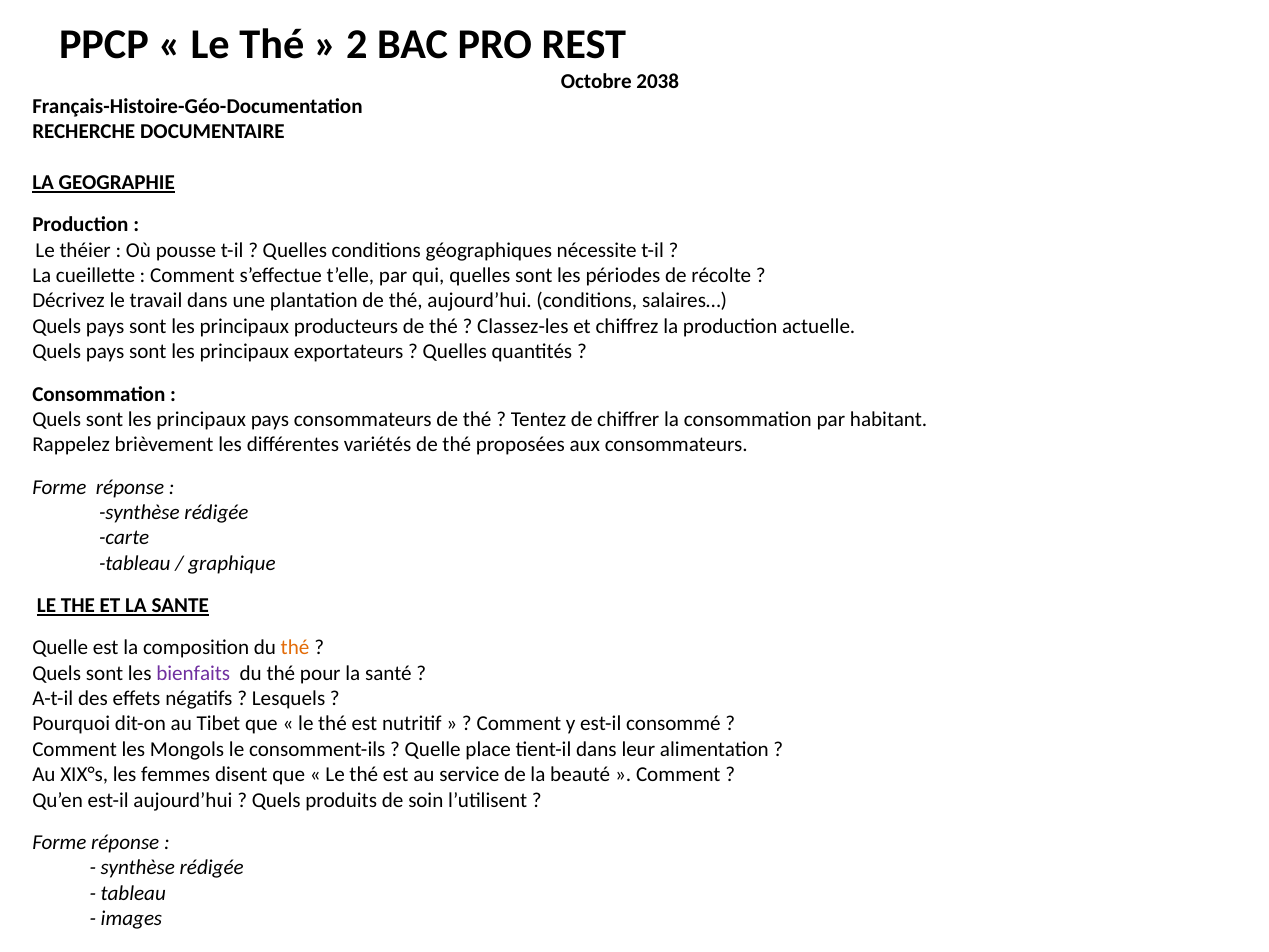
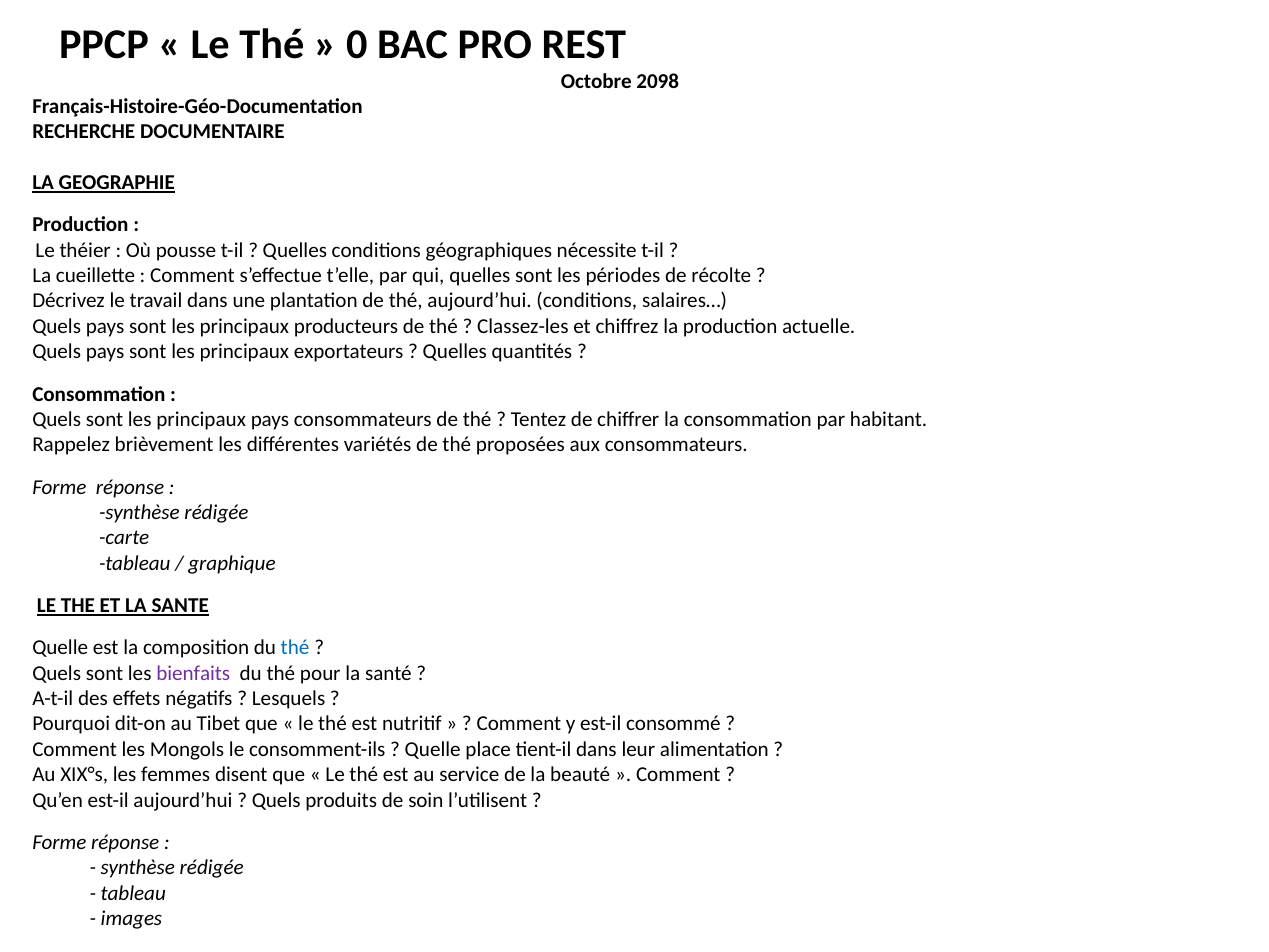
2: 2 -> 0
2038: 2038 -> 2098
thé at (295, 648) colour: orange -> blue
